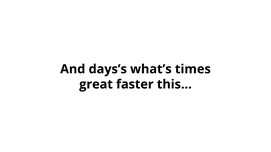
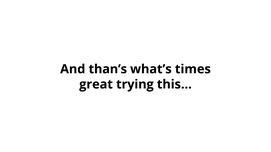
days’s: days’s -> than’s
faster: faster -> trying
